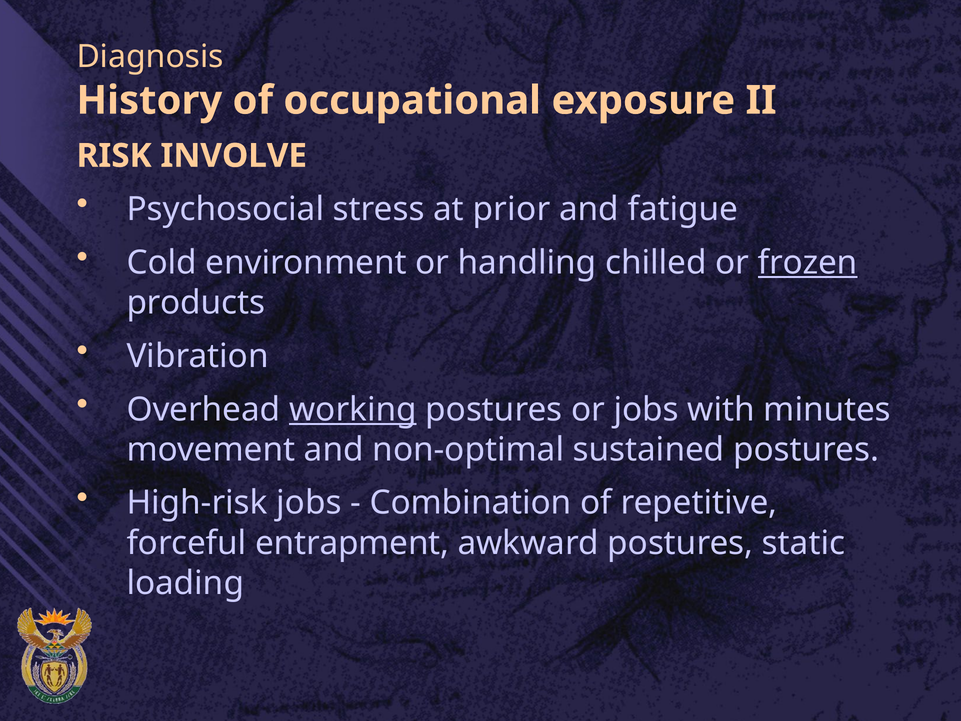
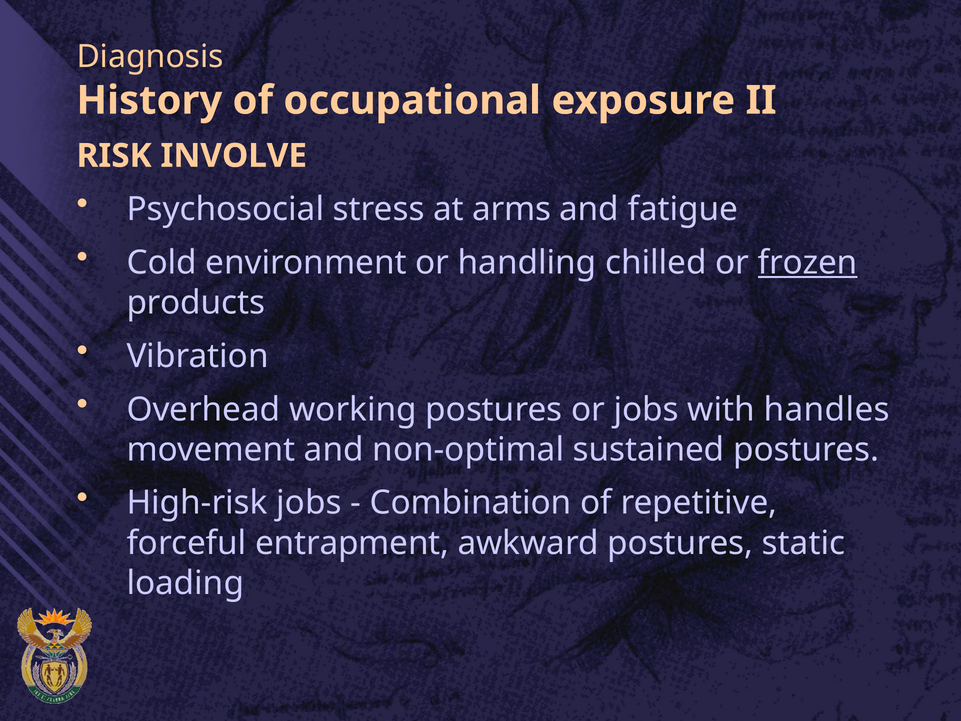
prior: prior -> arms
working underline: present -> none
minutes: minutes -> handles
